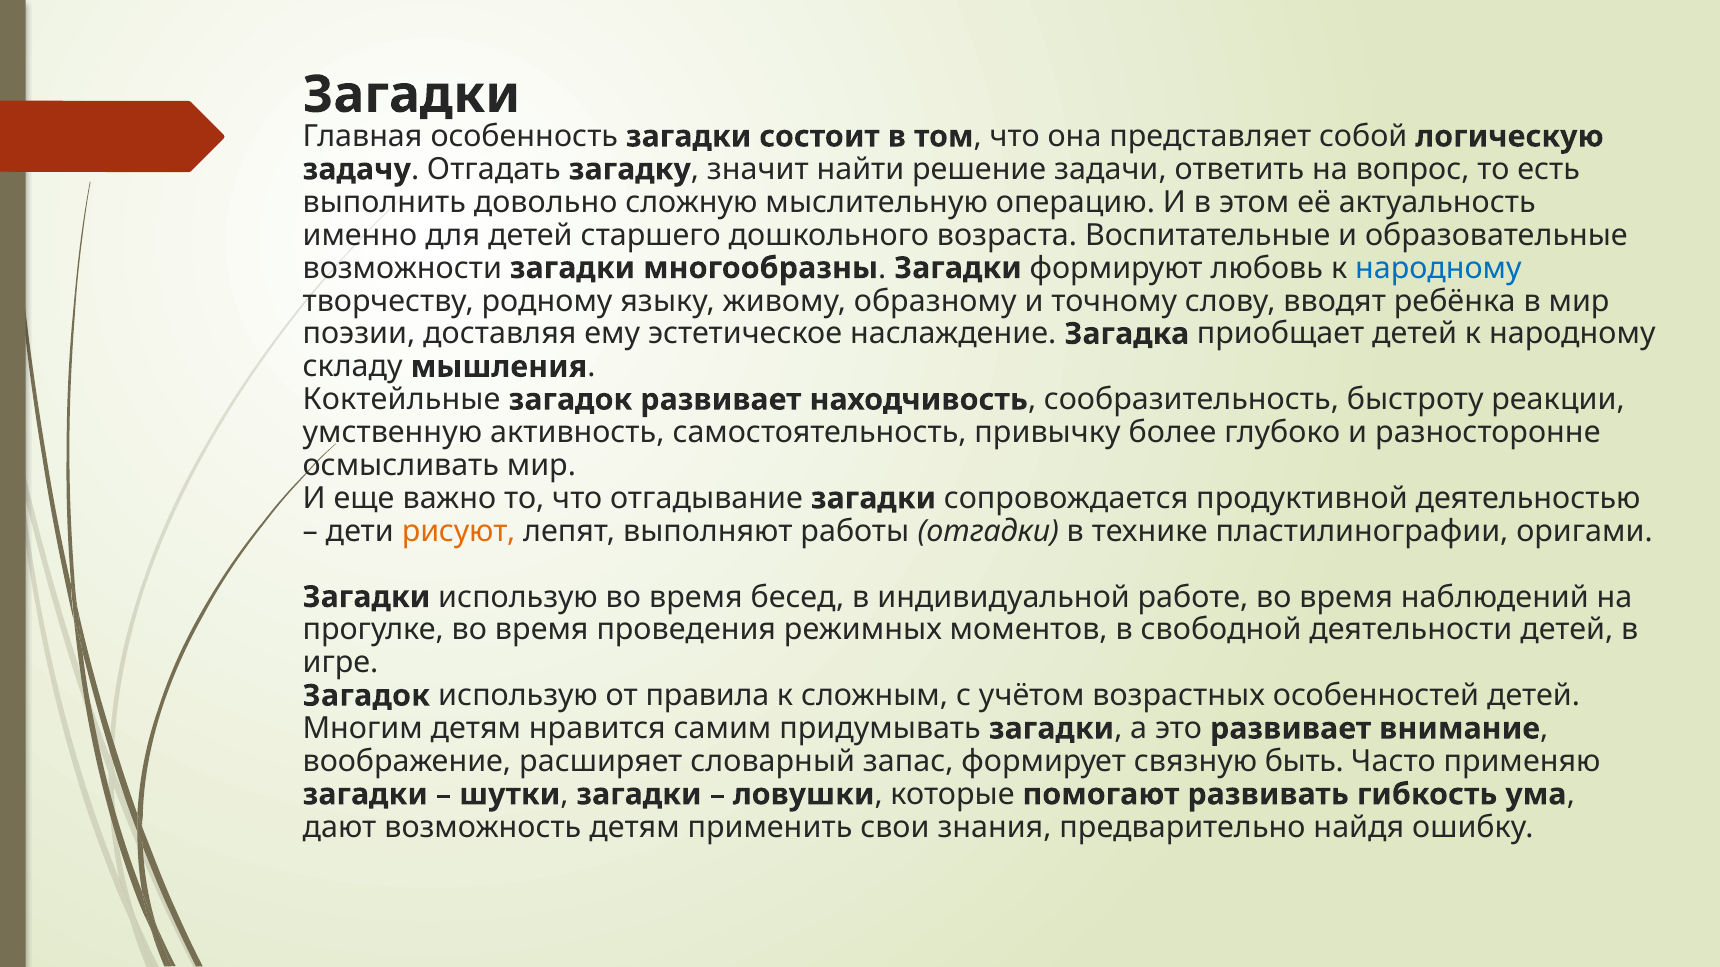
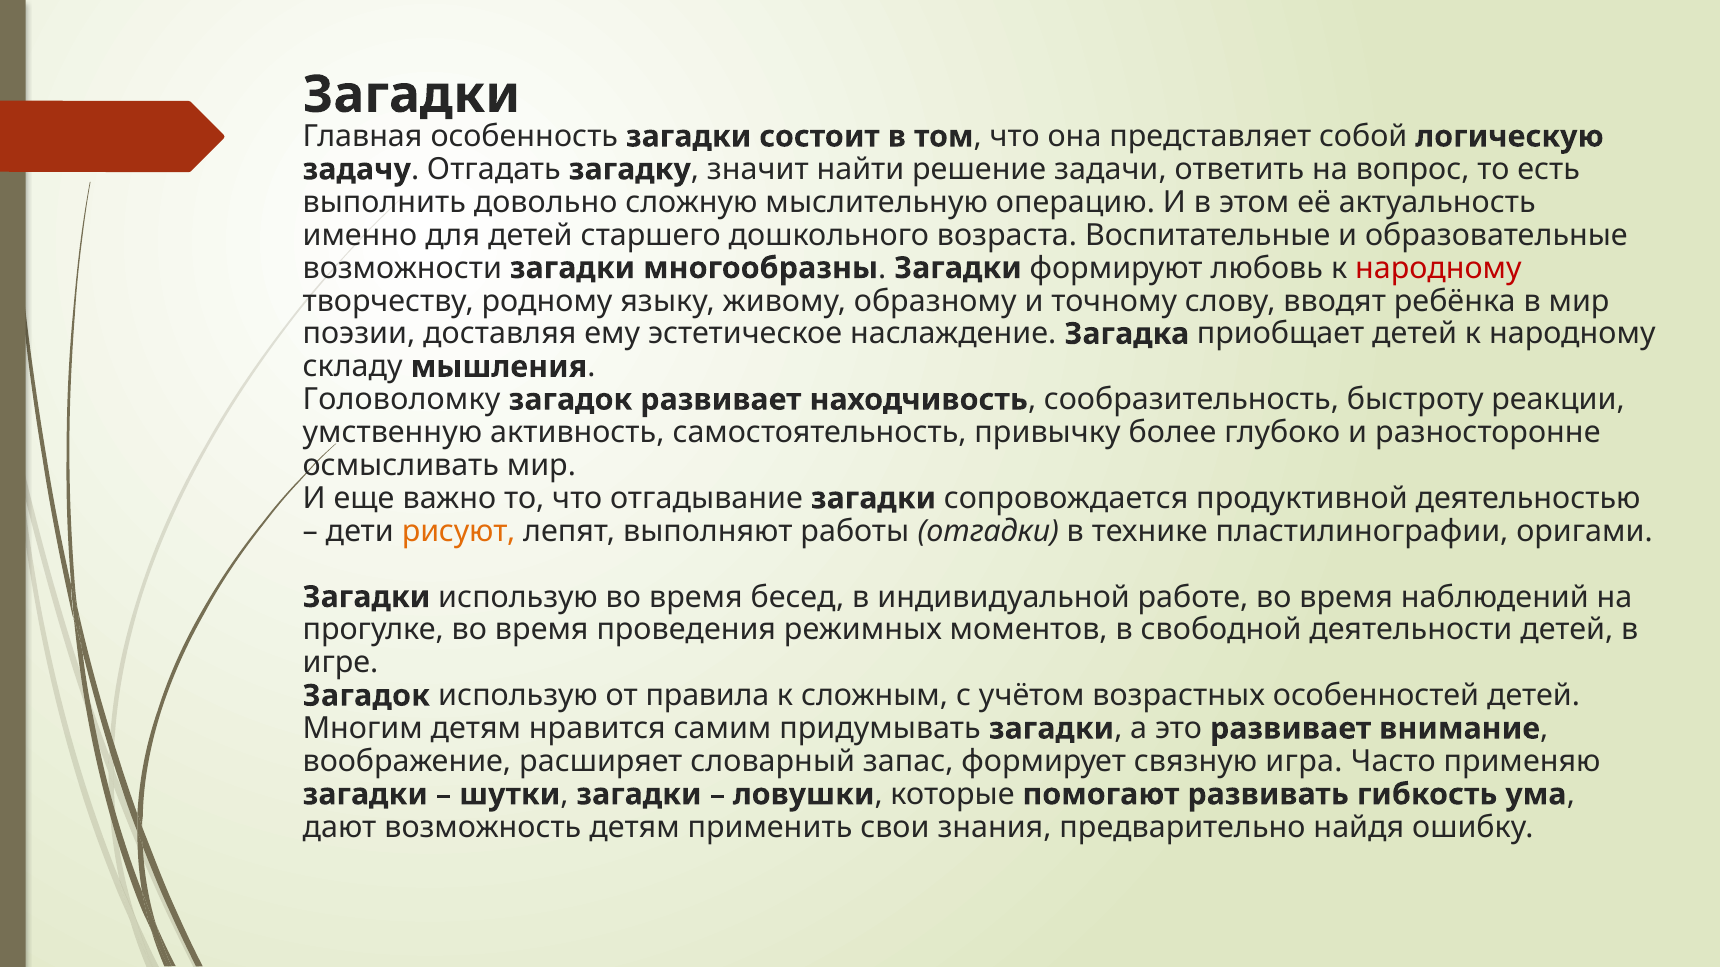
народному at (1438, 268) colour: blue -> red
Коктейльные: Коктейльные -> Головоломку
быть: быть -> игра
